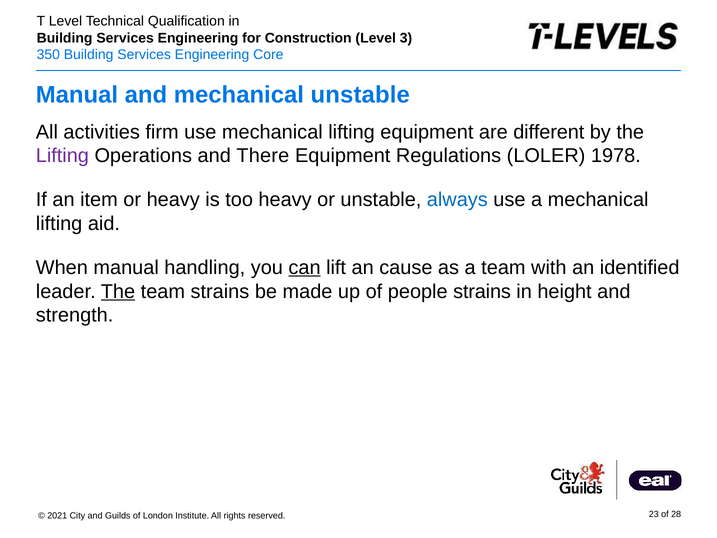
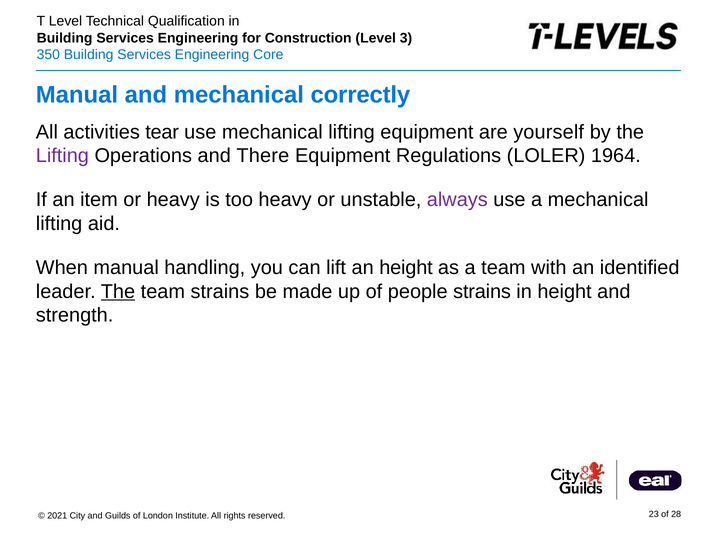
mechanical unstable: unstable -> correctly
firm: firm -> tear
different: different -> yourself
1978: 1978 -> 1964
always colour: blue -> purple
can underline: present -> none
an cause: cause -> height
